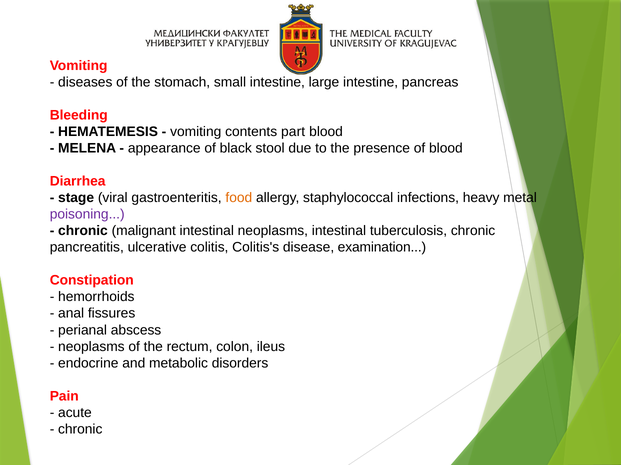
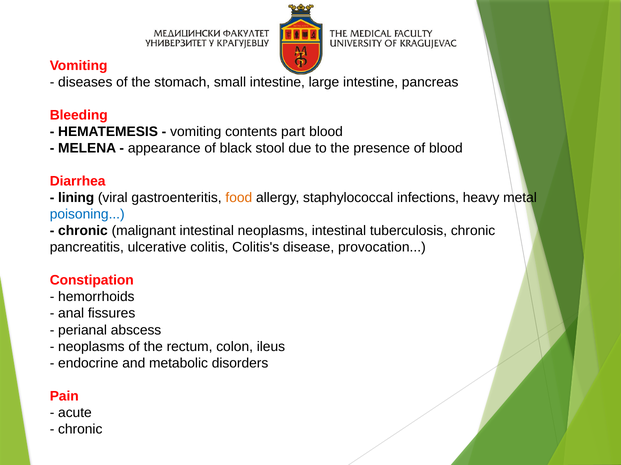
stage: stage -> lining
poisoning colour: purple -> blue
examination: examination -> provocation
